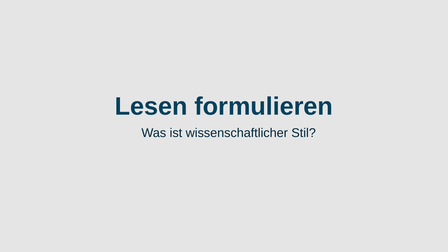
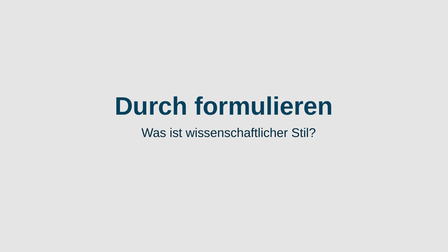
Lesen: Lesen -> Durch
